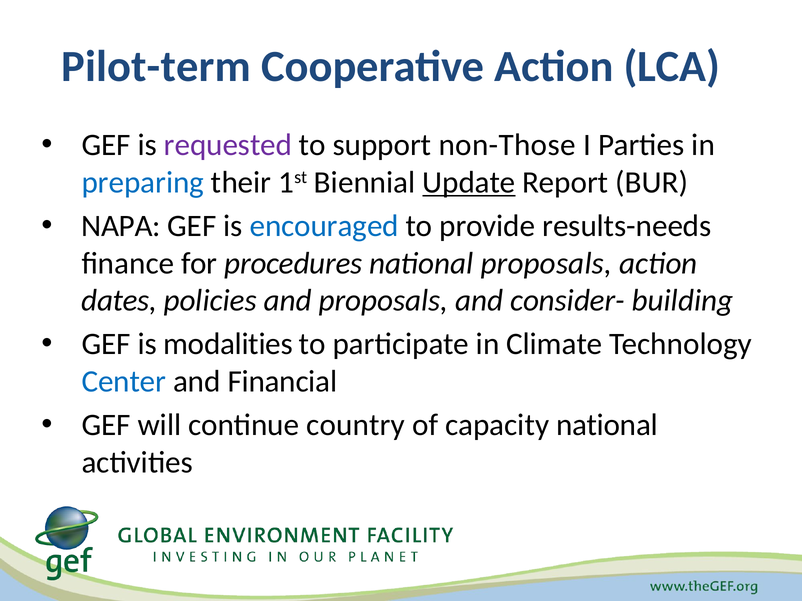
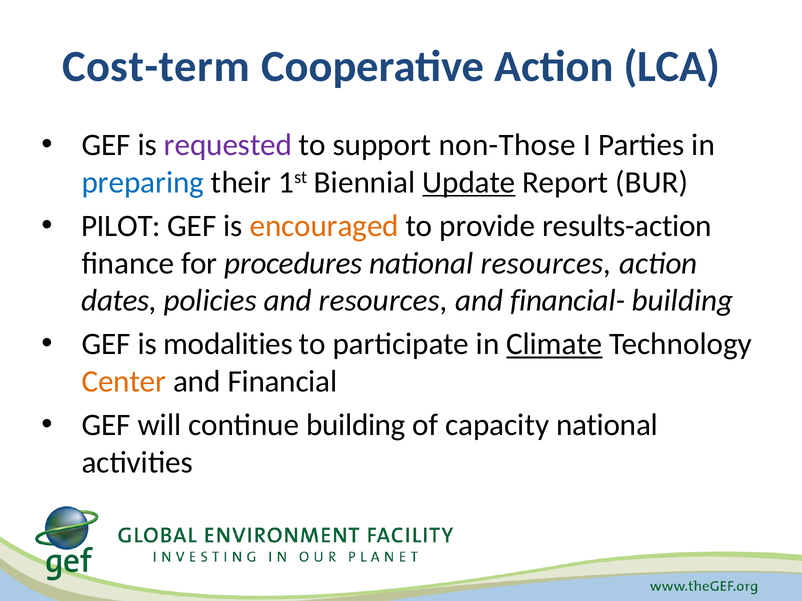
Pilot-term: Pilot-term -> Cost-term
NAPA: NAPA -> PILOT
encouraged colour: blue -> orange
results-needs: results-needs -> results-action
national proposals: proposals -> resources
and proposals: proposals -> resources
consider-: consider- -> financial-
Climate underline: none -> present
Center colour: blue -> orange
continue country: country -> building
